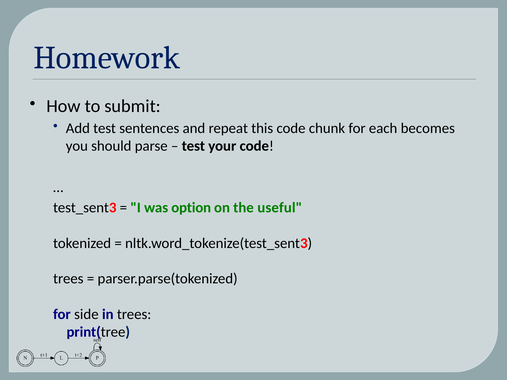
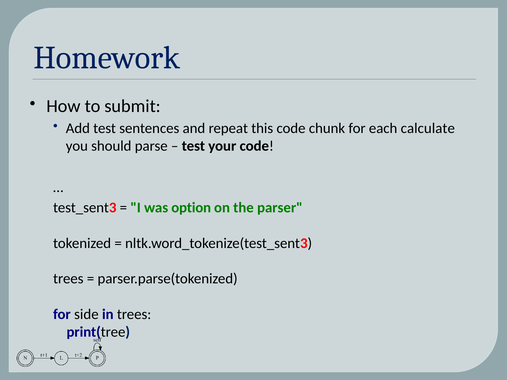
becomes: becomes -> calculate
useful: useful -> parser
